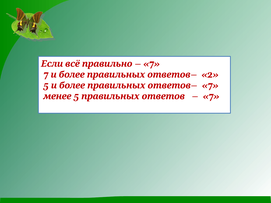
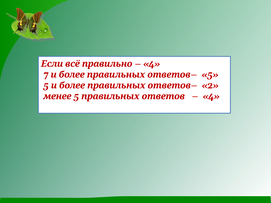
7 at (151, 64): 7 -> 4
2 at (210, 75): 2 -> 5
7 at (210, 86): 7 -> 2
7 at (211, 96): 7 -> 4
